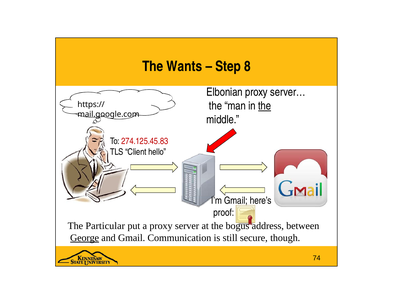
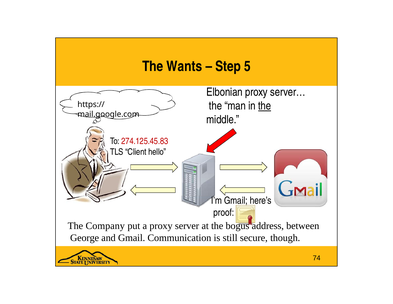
8: 8 -> 5
Particular: Particular -> Company
George underline: present -> none
